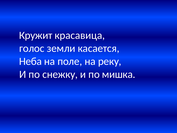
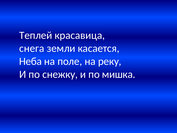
Кружит: Кружит -> Теплей
голос: голос -> снега
